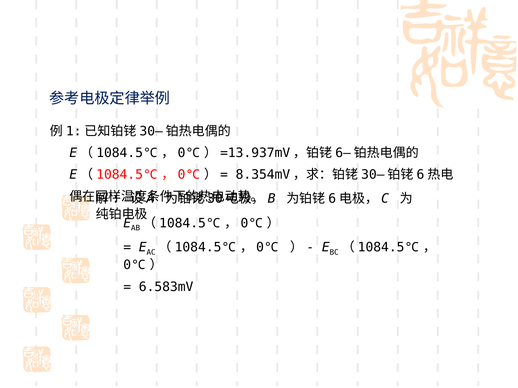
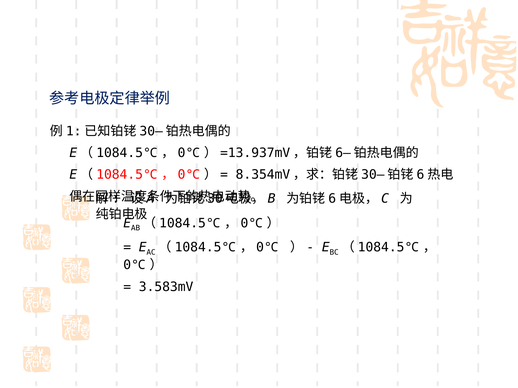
6.583mV: 6.583mV -> 3.583mV
